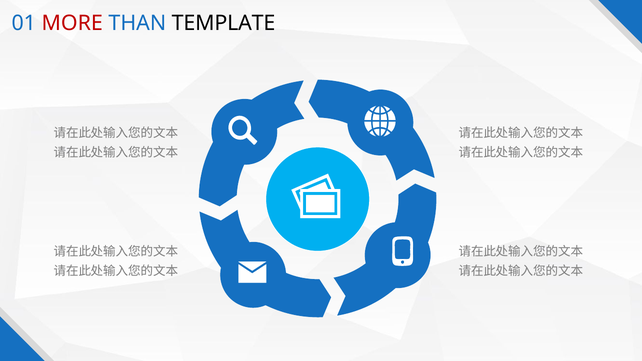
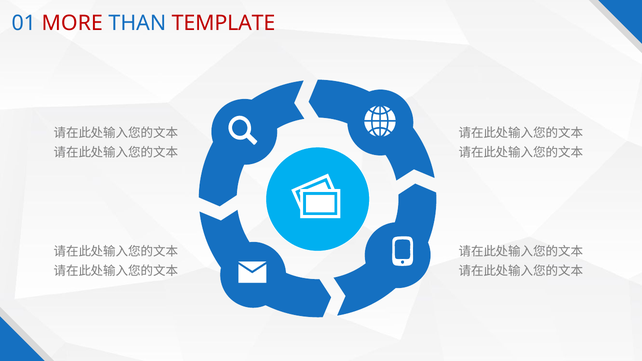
TEMPLATE colour: black -> red
